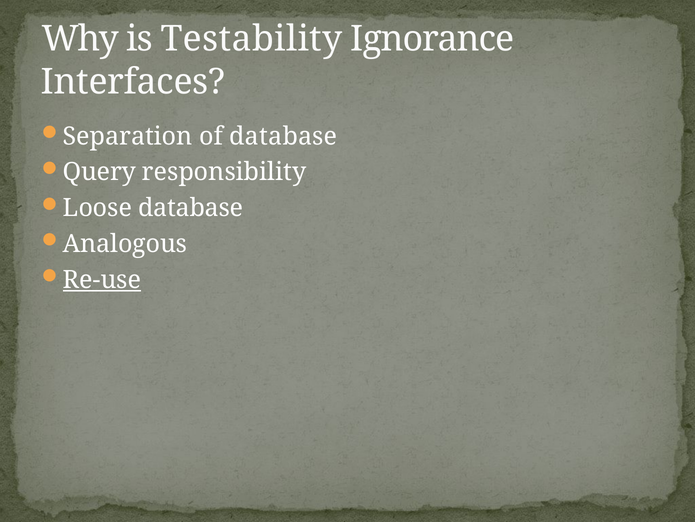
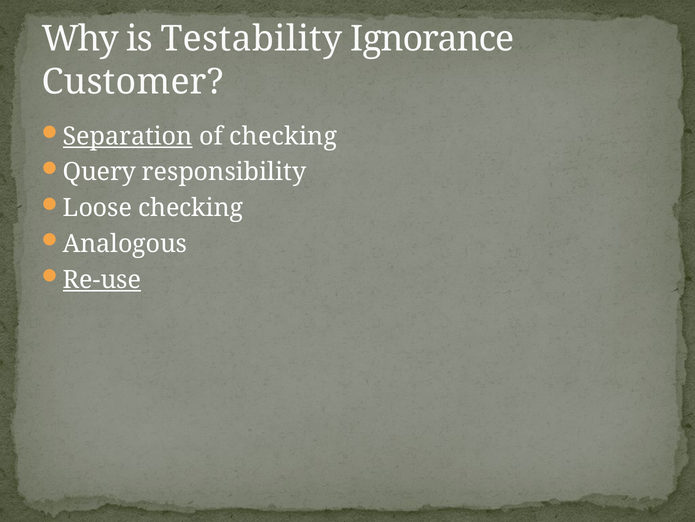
Interfaces: Interfaces -> Customer
Separation underline: none -> present
of database: database -> checking
Loose database: database -> checking
